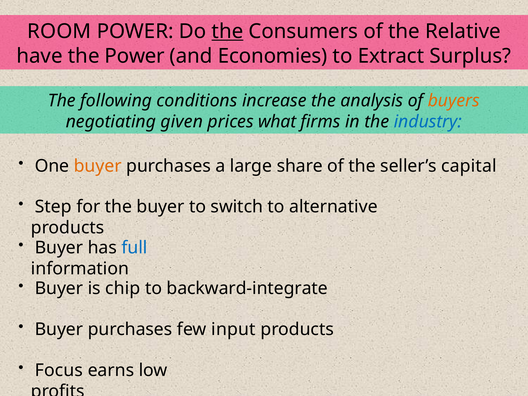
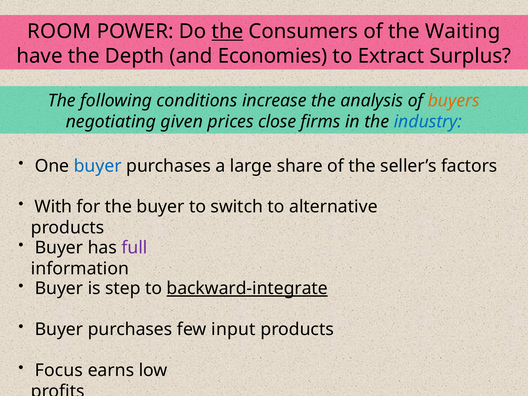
Relative: Relative -> Waiting
the Power: Power -> Depth
what: what -> close
buyer at (98, 166) colour: orange -> blue
capital: capital -> factors
Step: Step -> With
full colour: blue -> purple
chip: chip -> step
backward-integrate underline: none -> present
